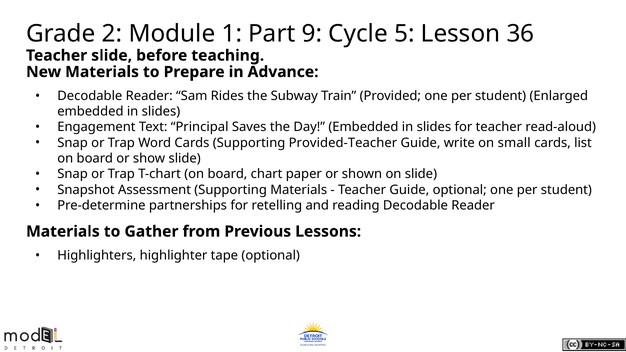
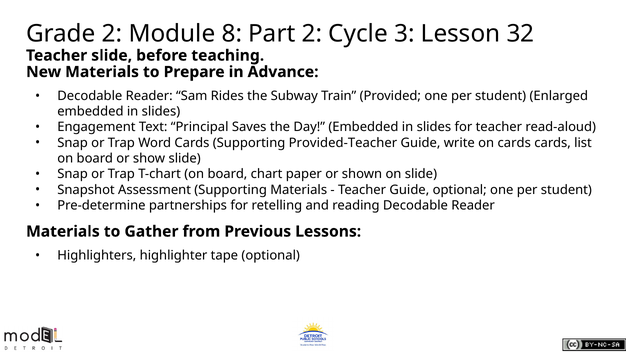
1: 1 -> 8
Part 9: 9 -> 2
5: 5 -> 3
36: 36 -> 32
on small: small -> cards
